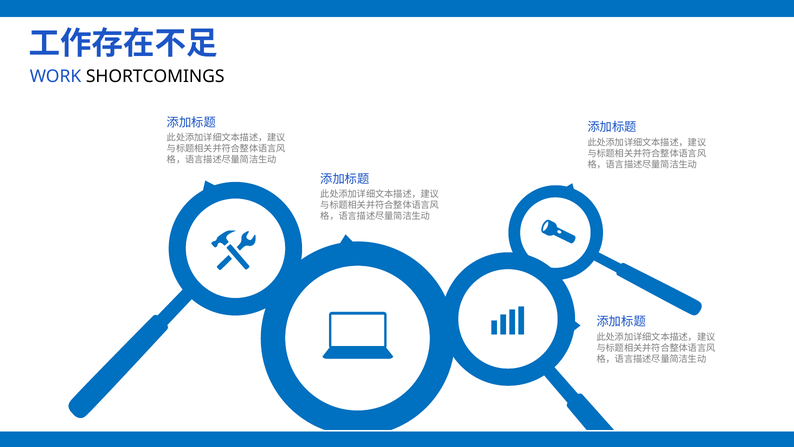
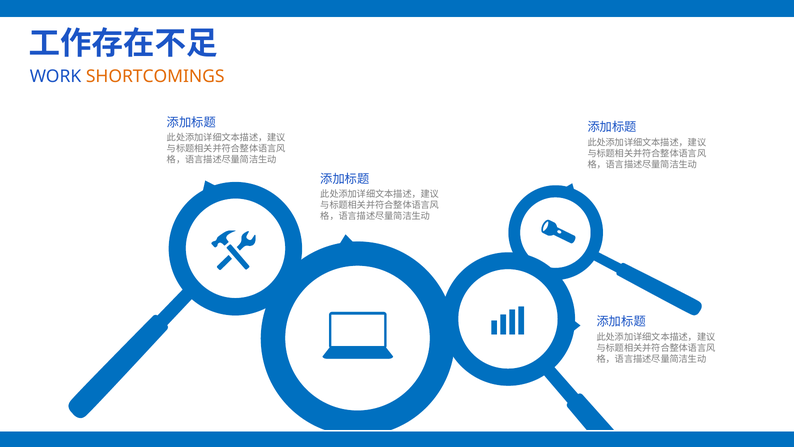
SHORTCOMINGS colour: black -> orange
